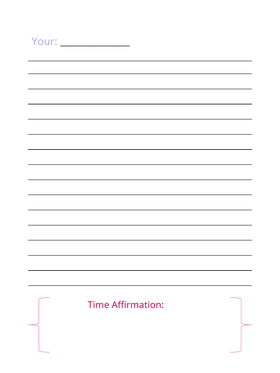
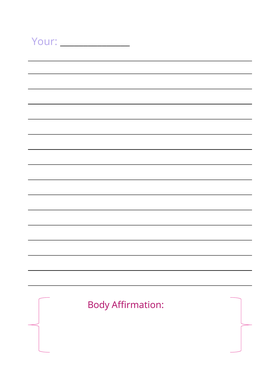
Time: Time -> Body
